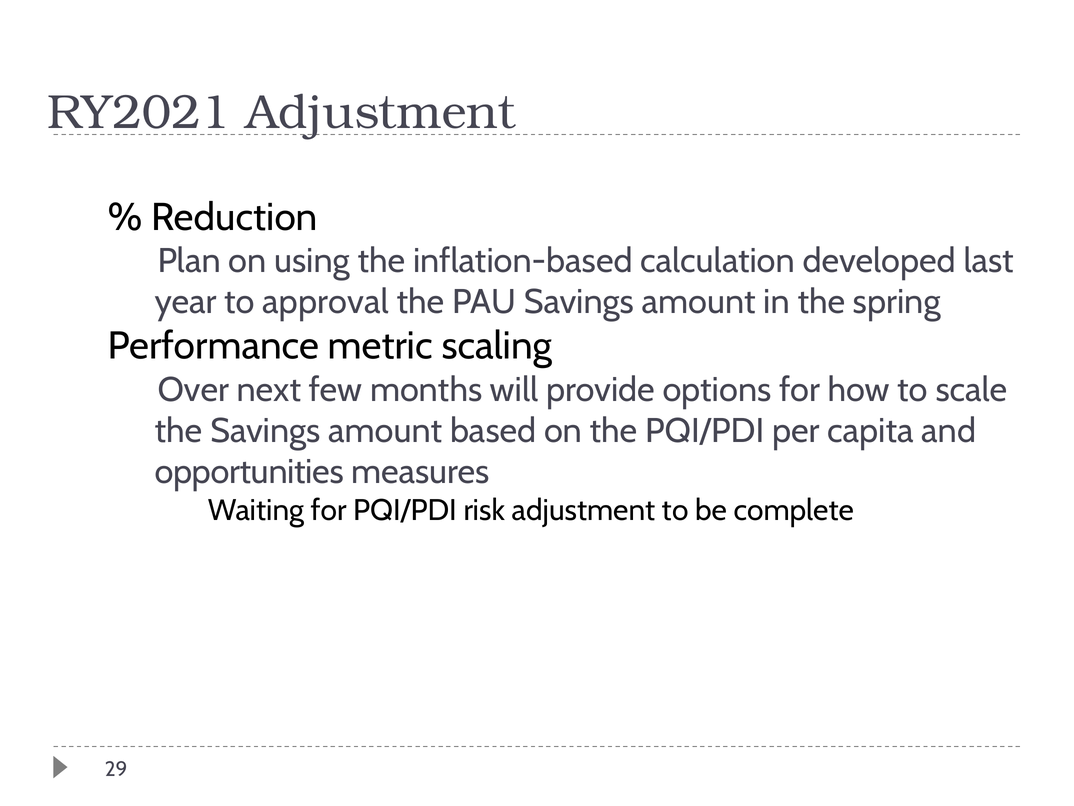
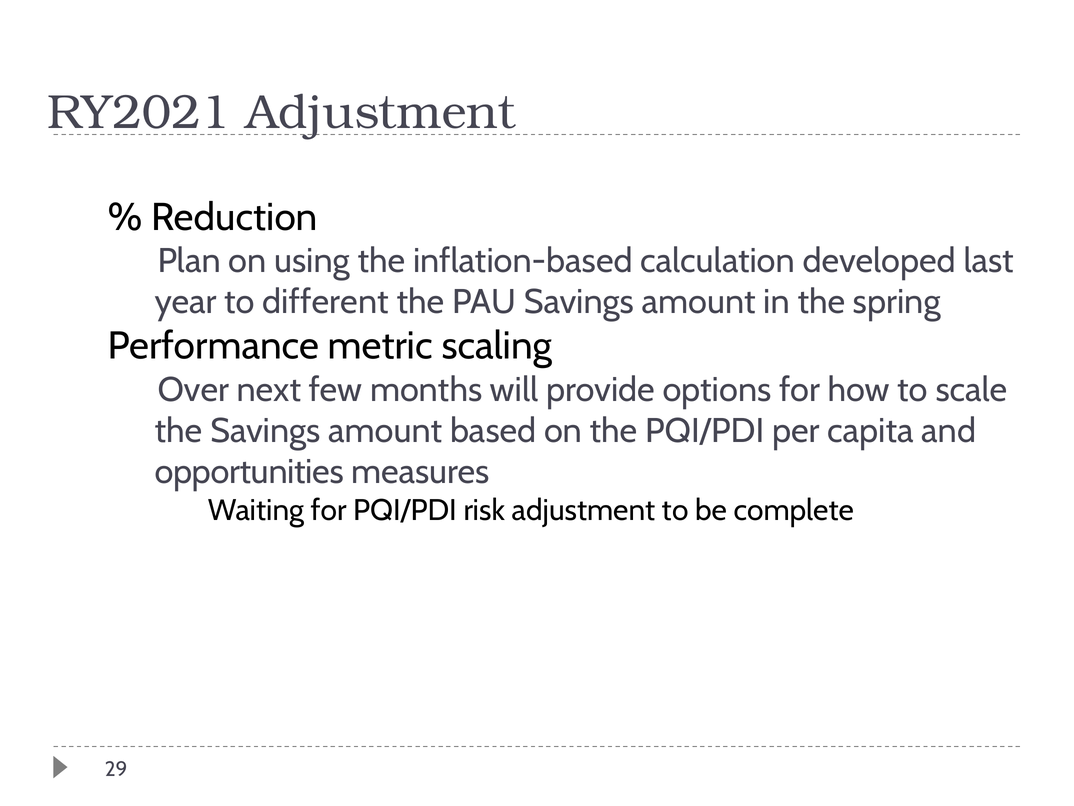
approval: approval -> different
